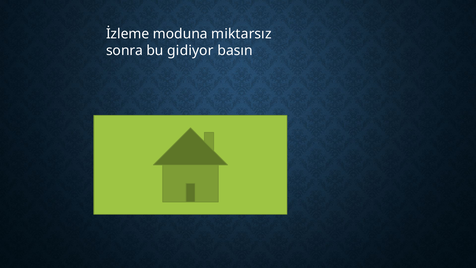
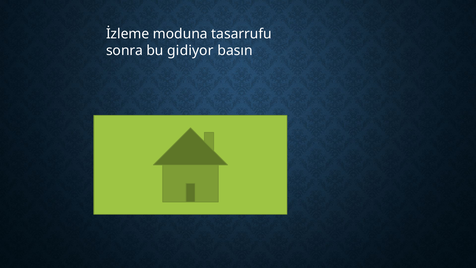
miktarsız: miktarsız -> tasarrufu
